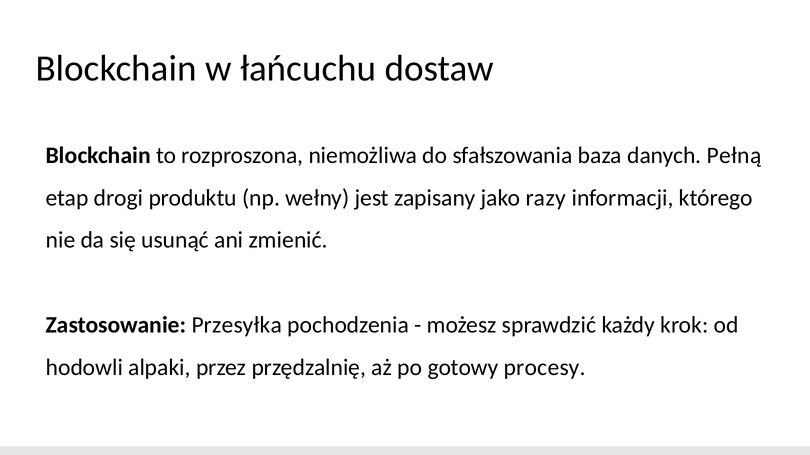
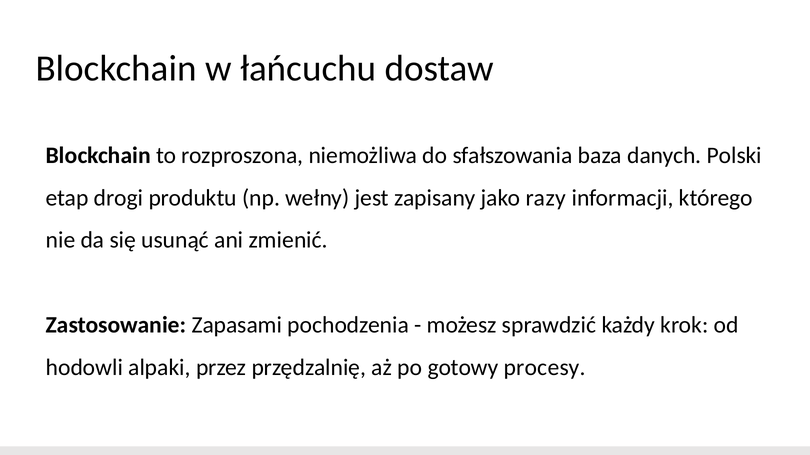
Pełną: Pełną -> Polski
Przesyłka: Przesyłka -> Zapasami
